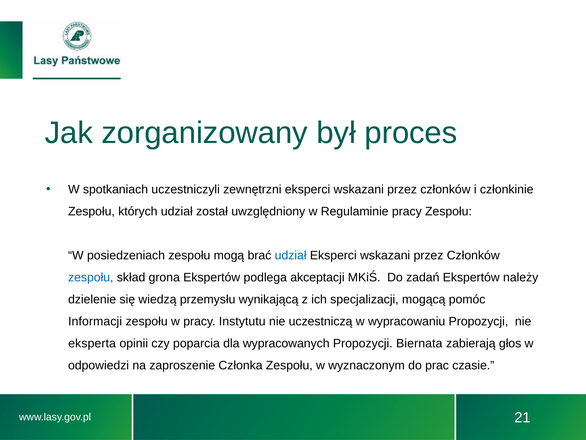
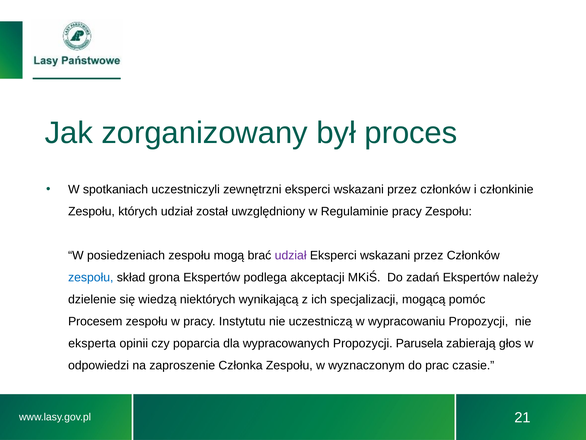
udział at (291, 255) colour: blue -> purple
przemysłu: przemysłu -> niektórych
Informacji: Informacji -> Procesem
Biernata: Biernata -> Parusela
